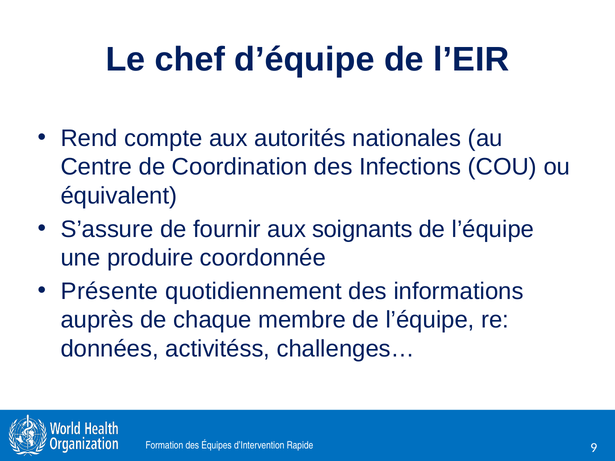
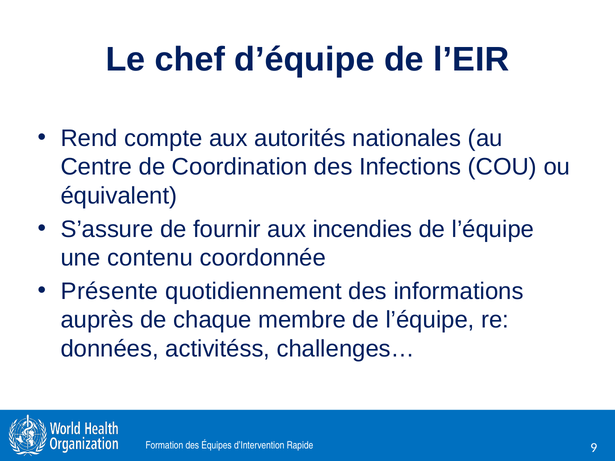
soignants: soignants -> incendies
produire: produire -> contenu
